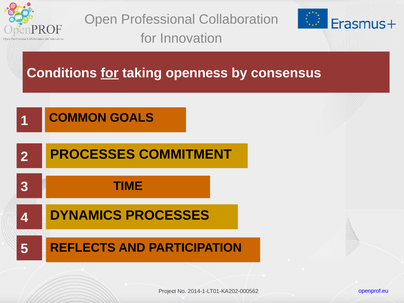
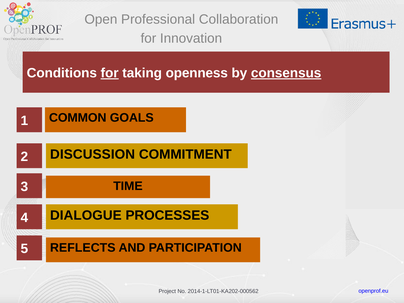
consensus underline: none -> present
PROCESSES at (93, 154): PROCESSES -> DISCUSSION
DYNAMICS: DYNAMICS -> DIALOGUE
